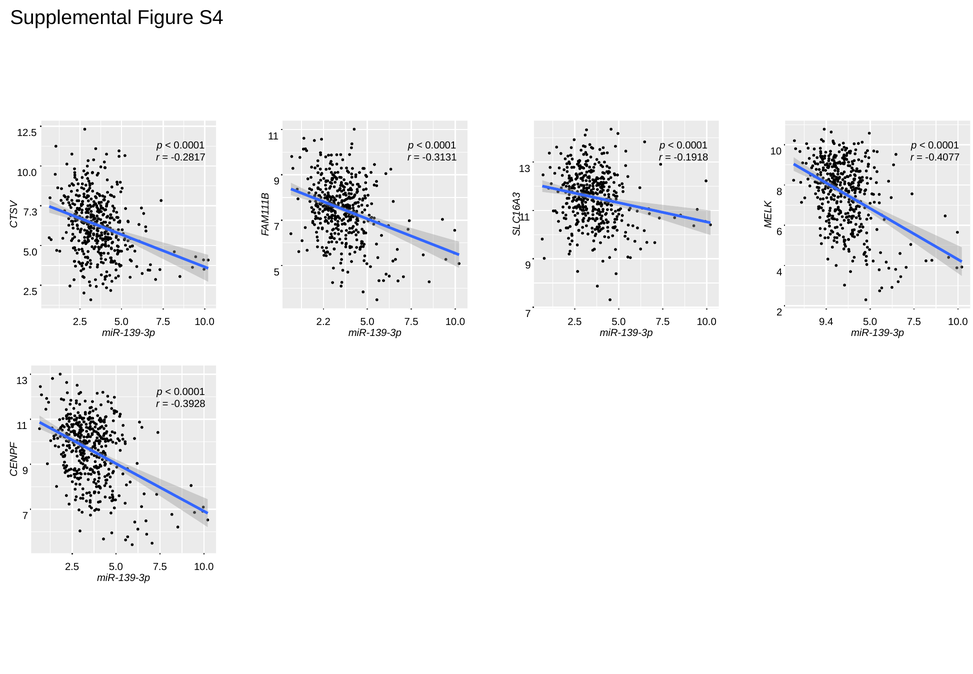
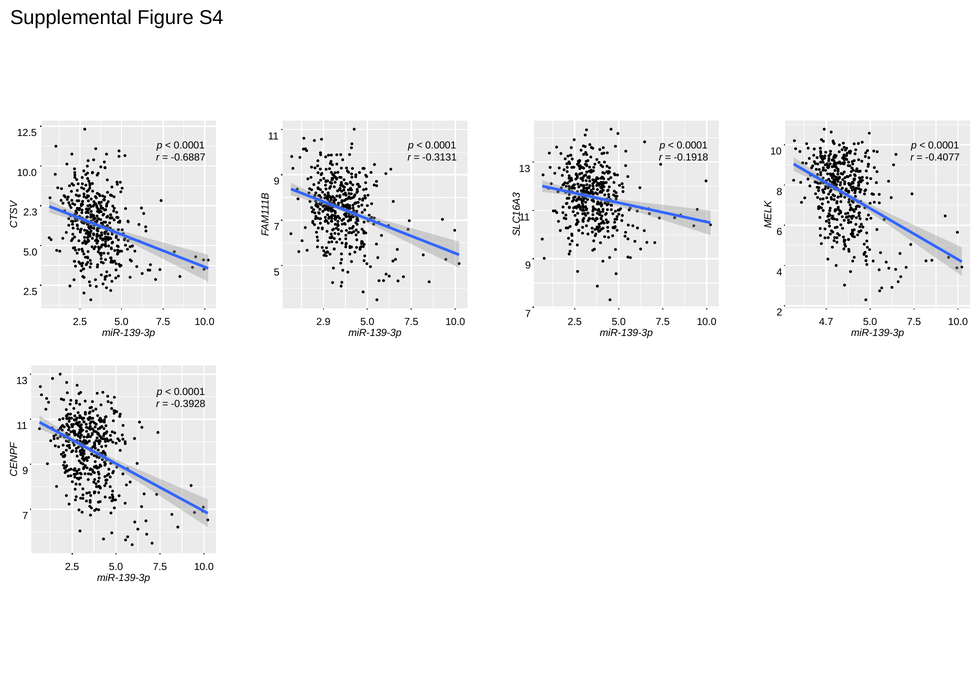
-0.2817: -0.2817 -> -0.6887
7.3: 7.3 -> 2.3
2.2: 2.2 -> 2.9
9.4: 9.4 -> 4.7
